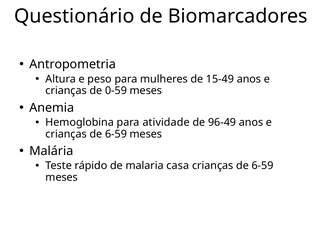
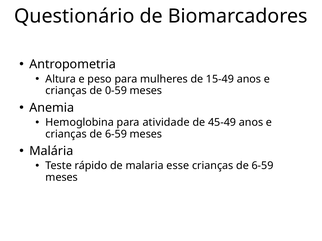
96-49: 96-49 -> 45-49
casa: casa -> esse
